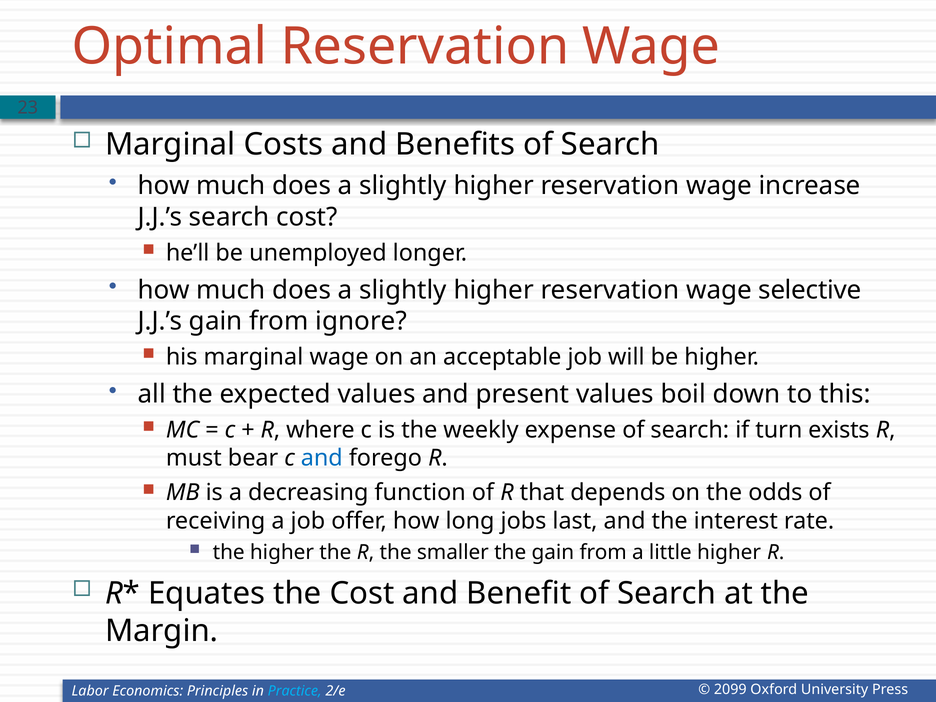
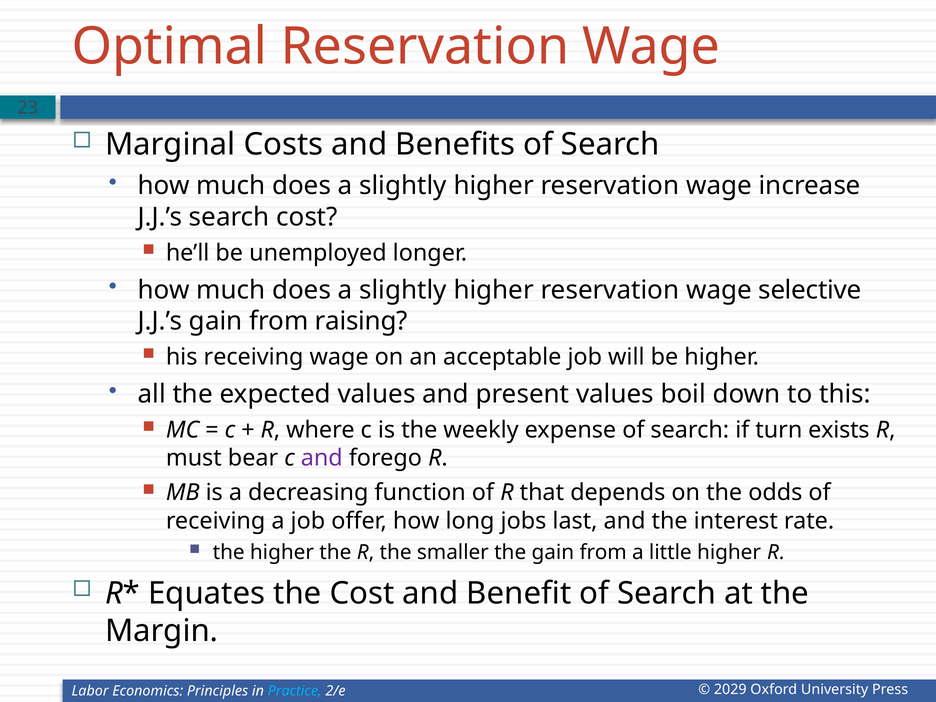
ignore: ignore -> raising
his marginal: marginal -> receiving
and at (322, 458) colour: blue -> purple
2099: 2099 -> 2029
